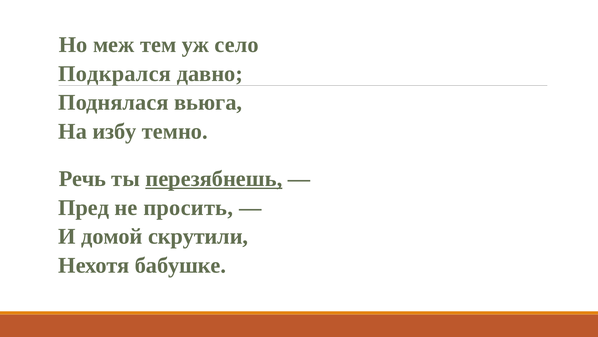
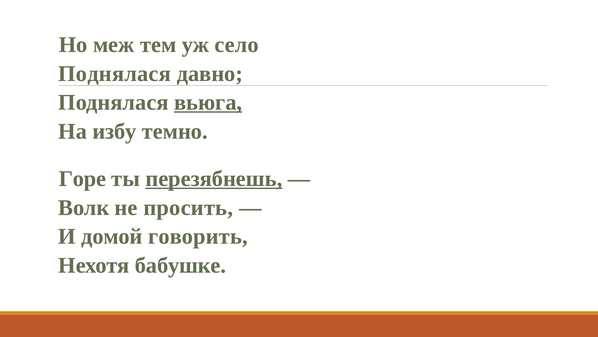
Подкрался at (115, 73): Подкрался -> Поднялася
вьюга underline: none -> present
Речь: Речь -> Горе
Пред: Пред -> Волк
скрутили: скрутили -> говорить
